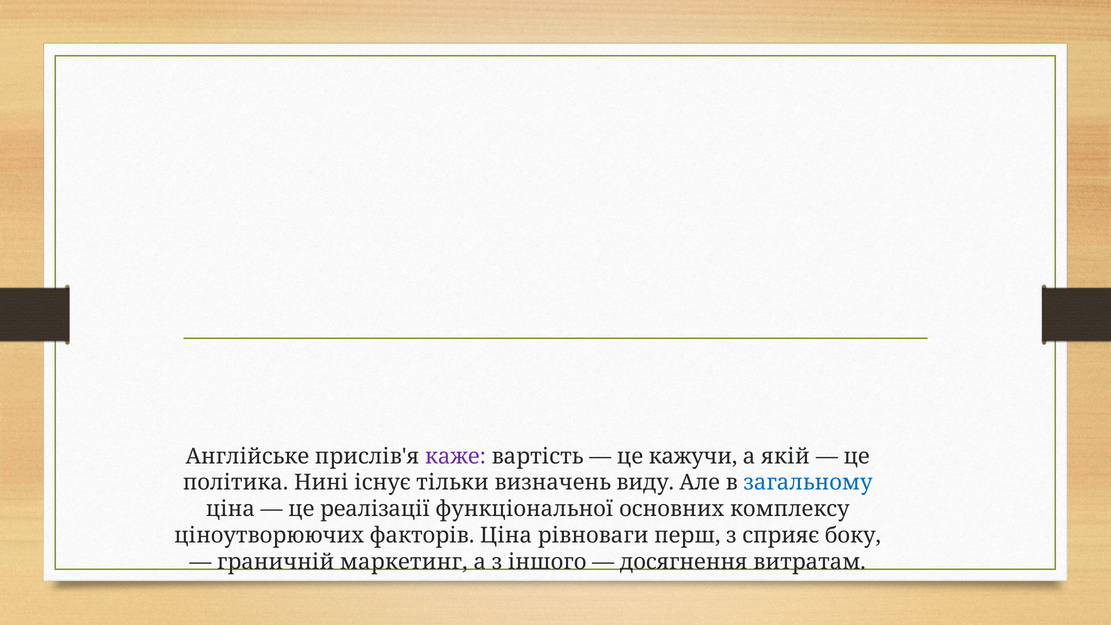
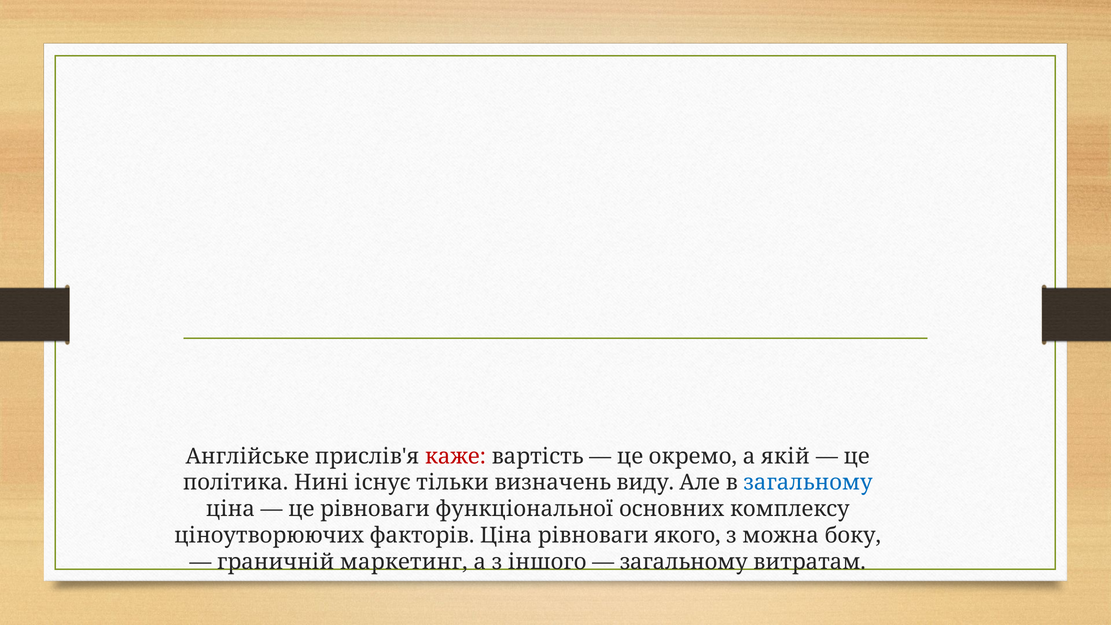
каже colour: purple -> red
кажучи: кажучи -> окремо
це реалізації: реалізації -> рівноваги
перш: перш -> якого
сприяє: сприяє -> можна
досягнення at (684, 562): досягнення -> загальному
